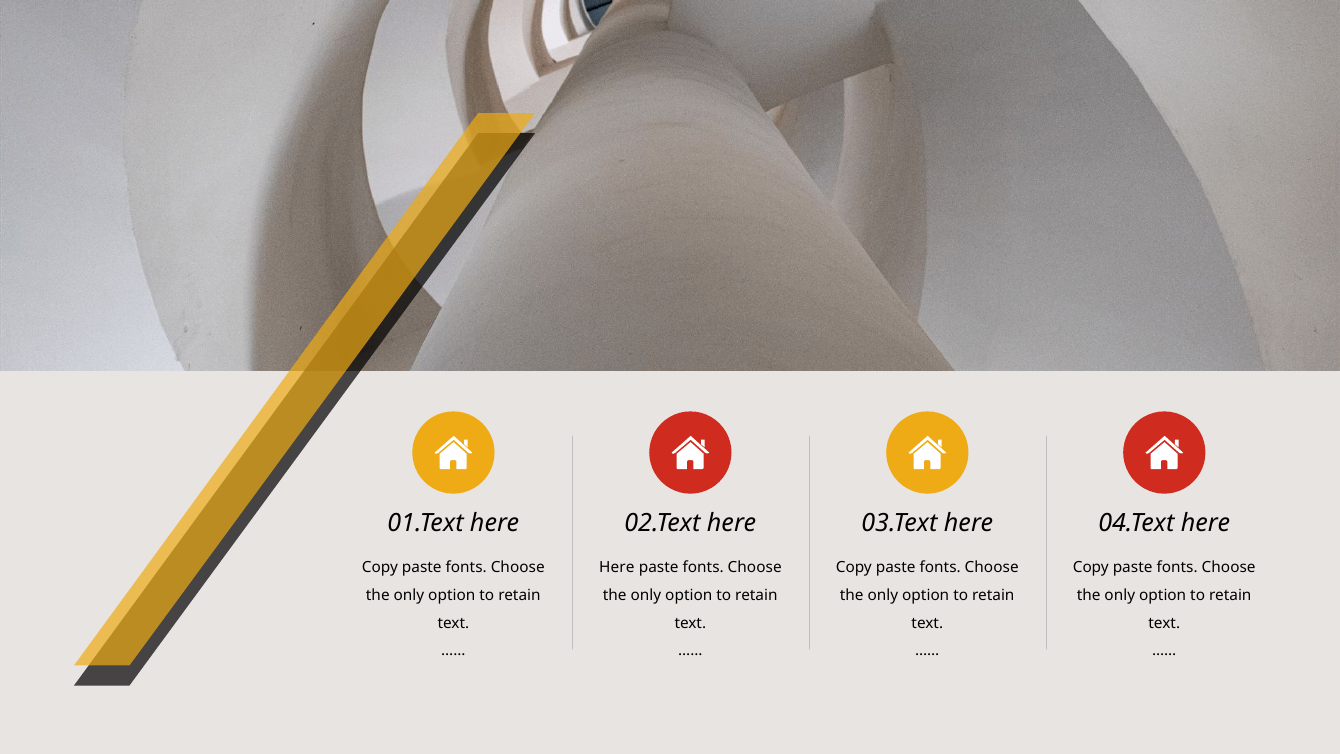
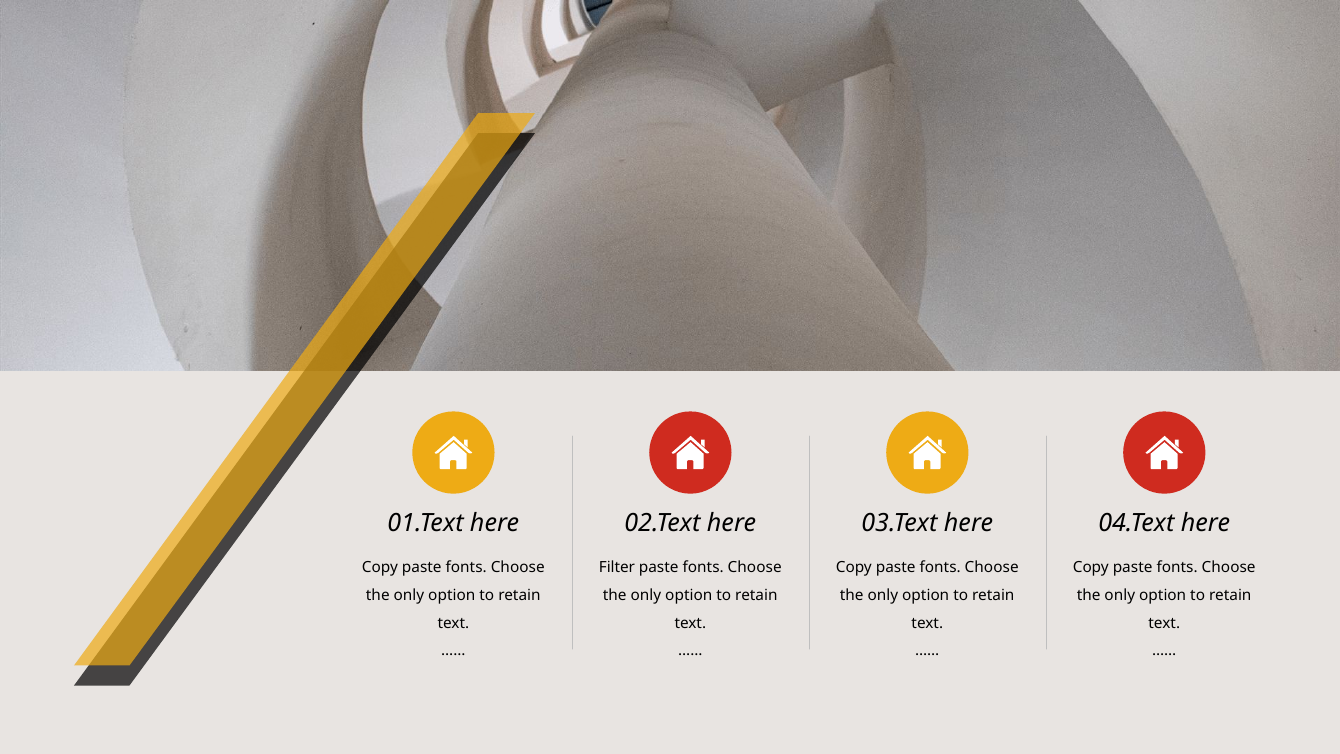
Here at (617, 567): Here -> Filter
